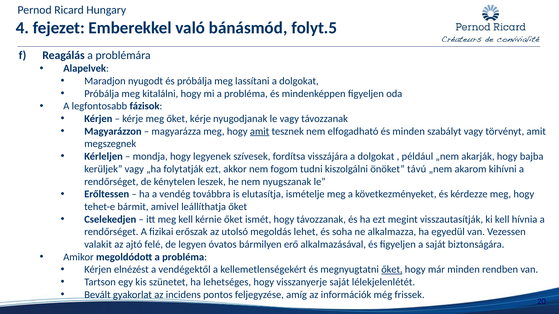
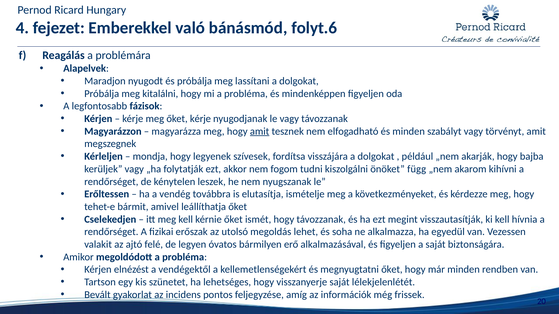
folyt.5: folyt.5 -> folyt.6
távú: távú -> függ
őket at (392, 270) underline: present -> none
